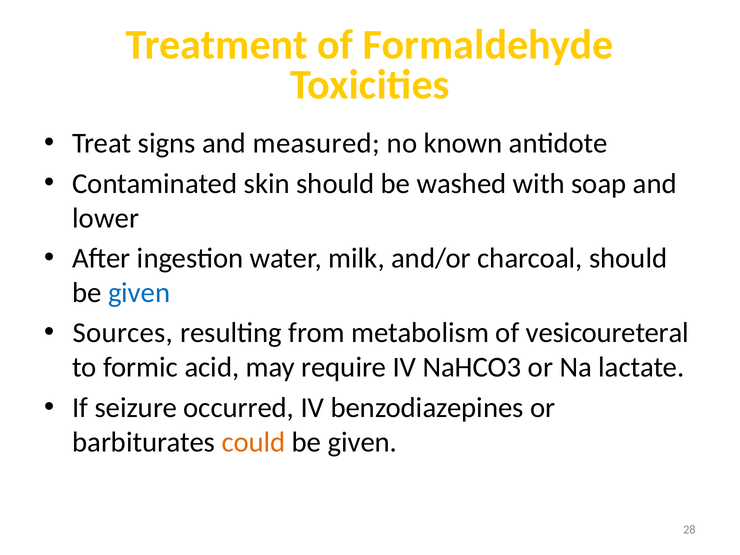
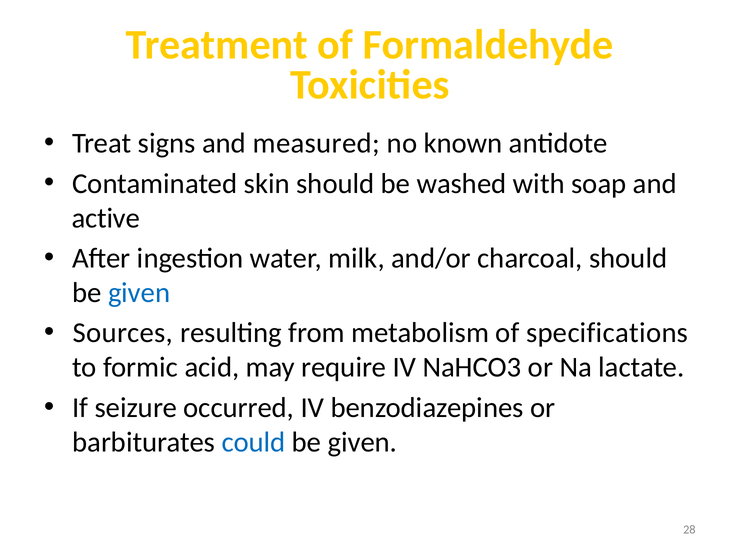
lower: lower -> active
vesicoureteral: vesicoureteral -> specifications
could colour: orange -> blue
